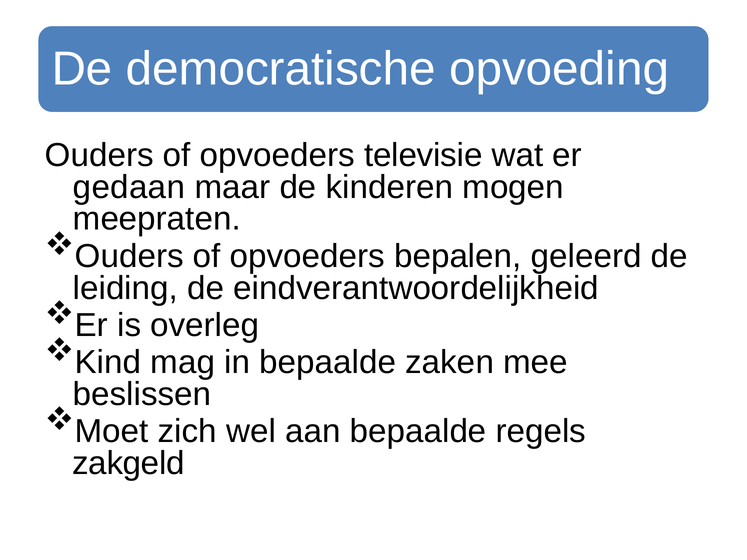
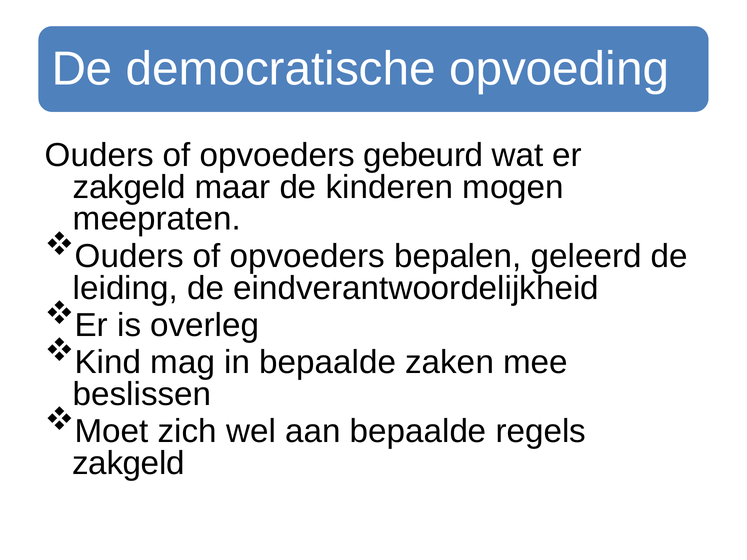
televisie: televisie -> gebeurd
gedaan at (129, 187): gedaan -> zakgeld
